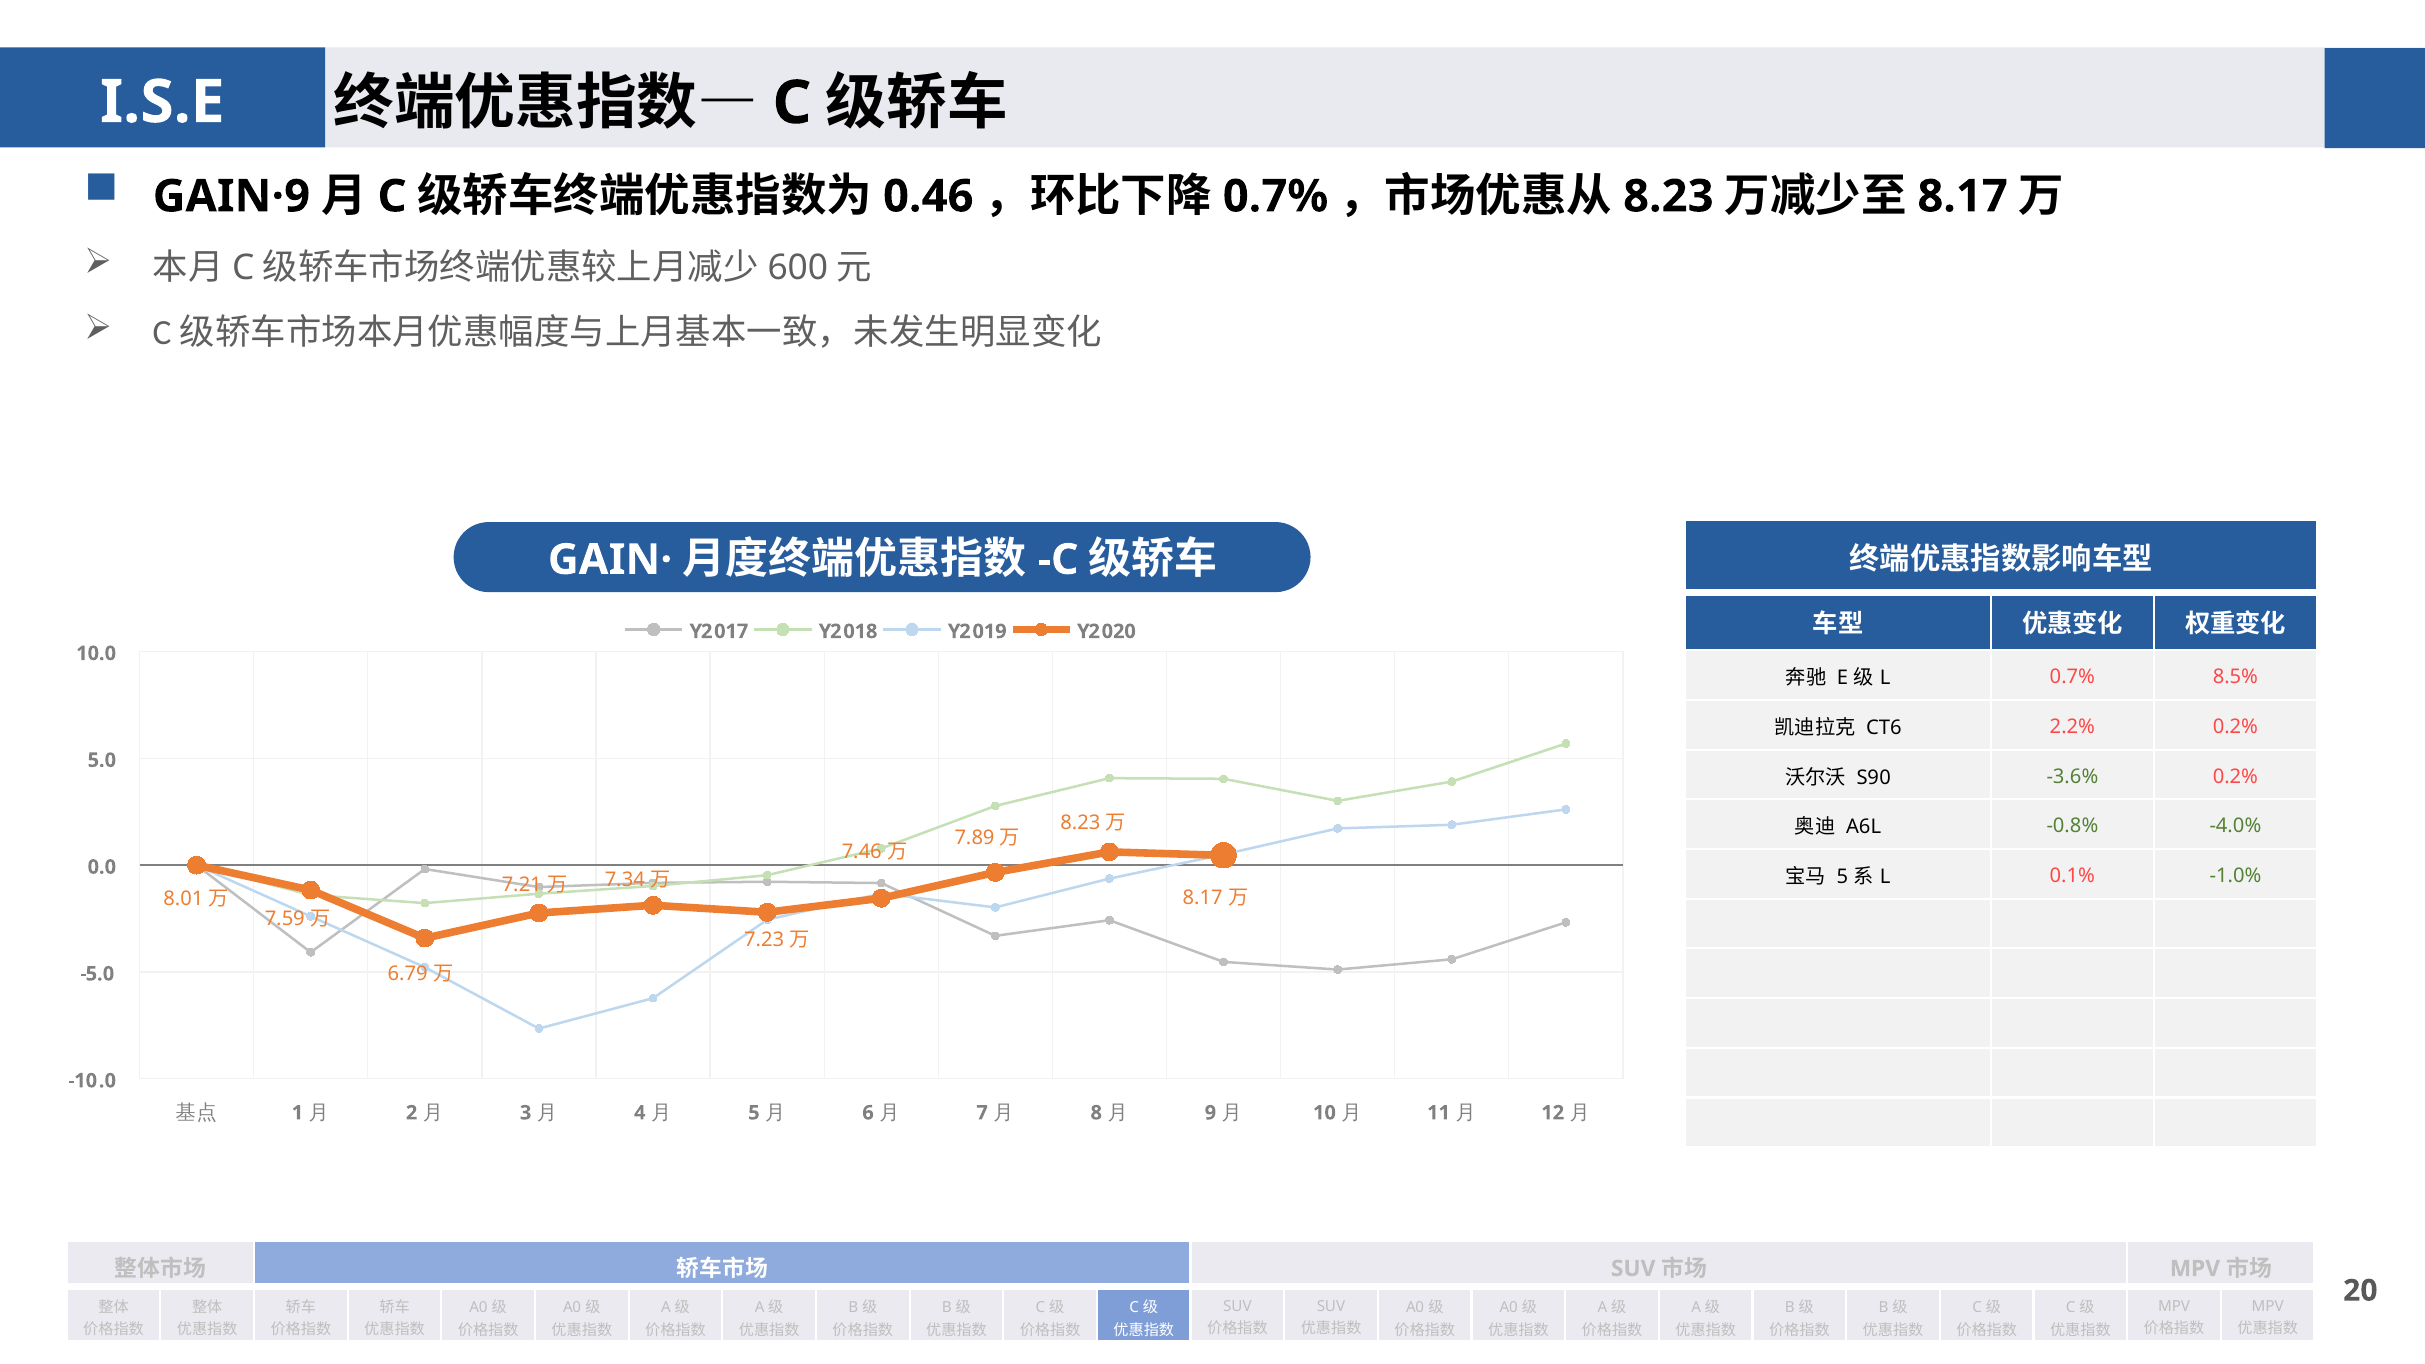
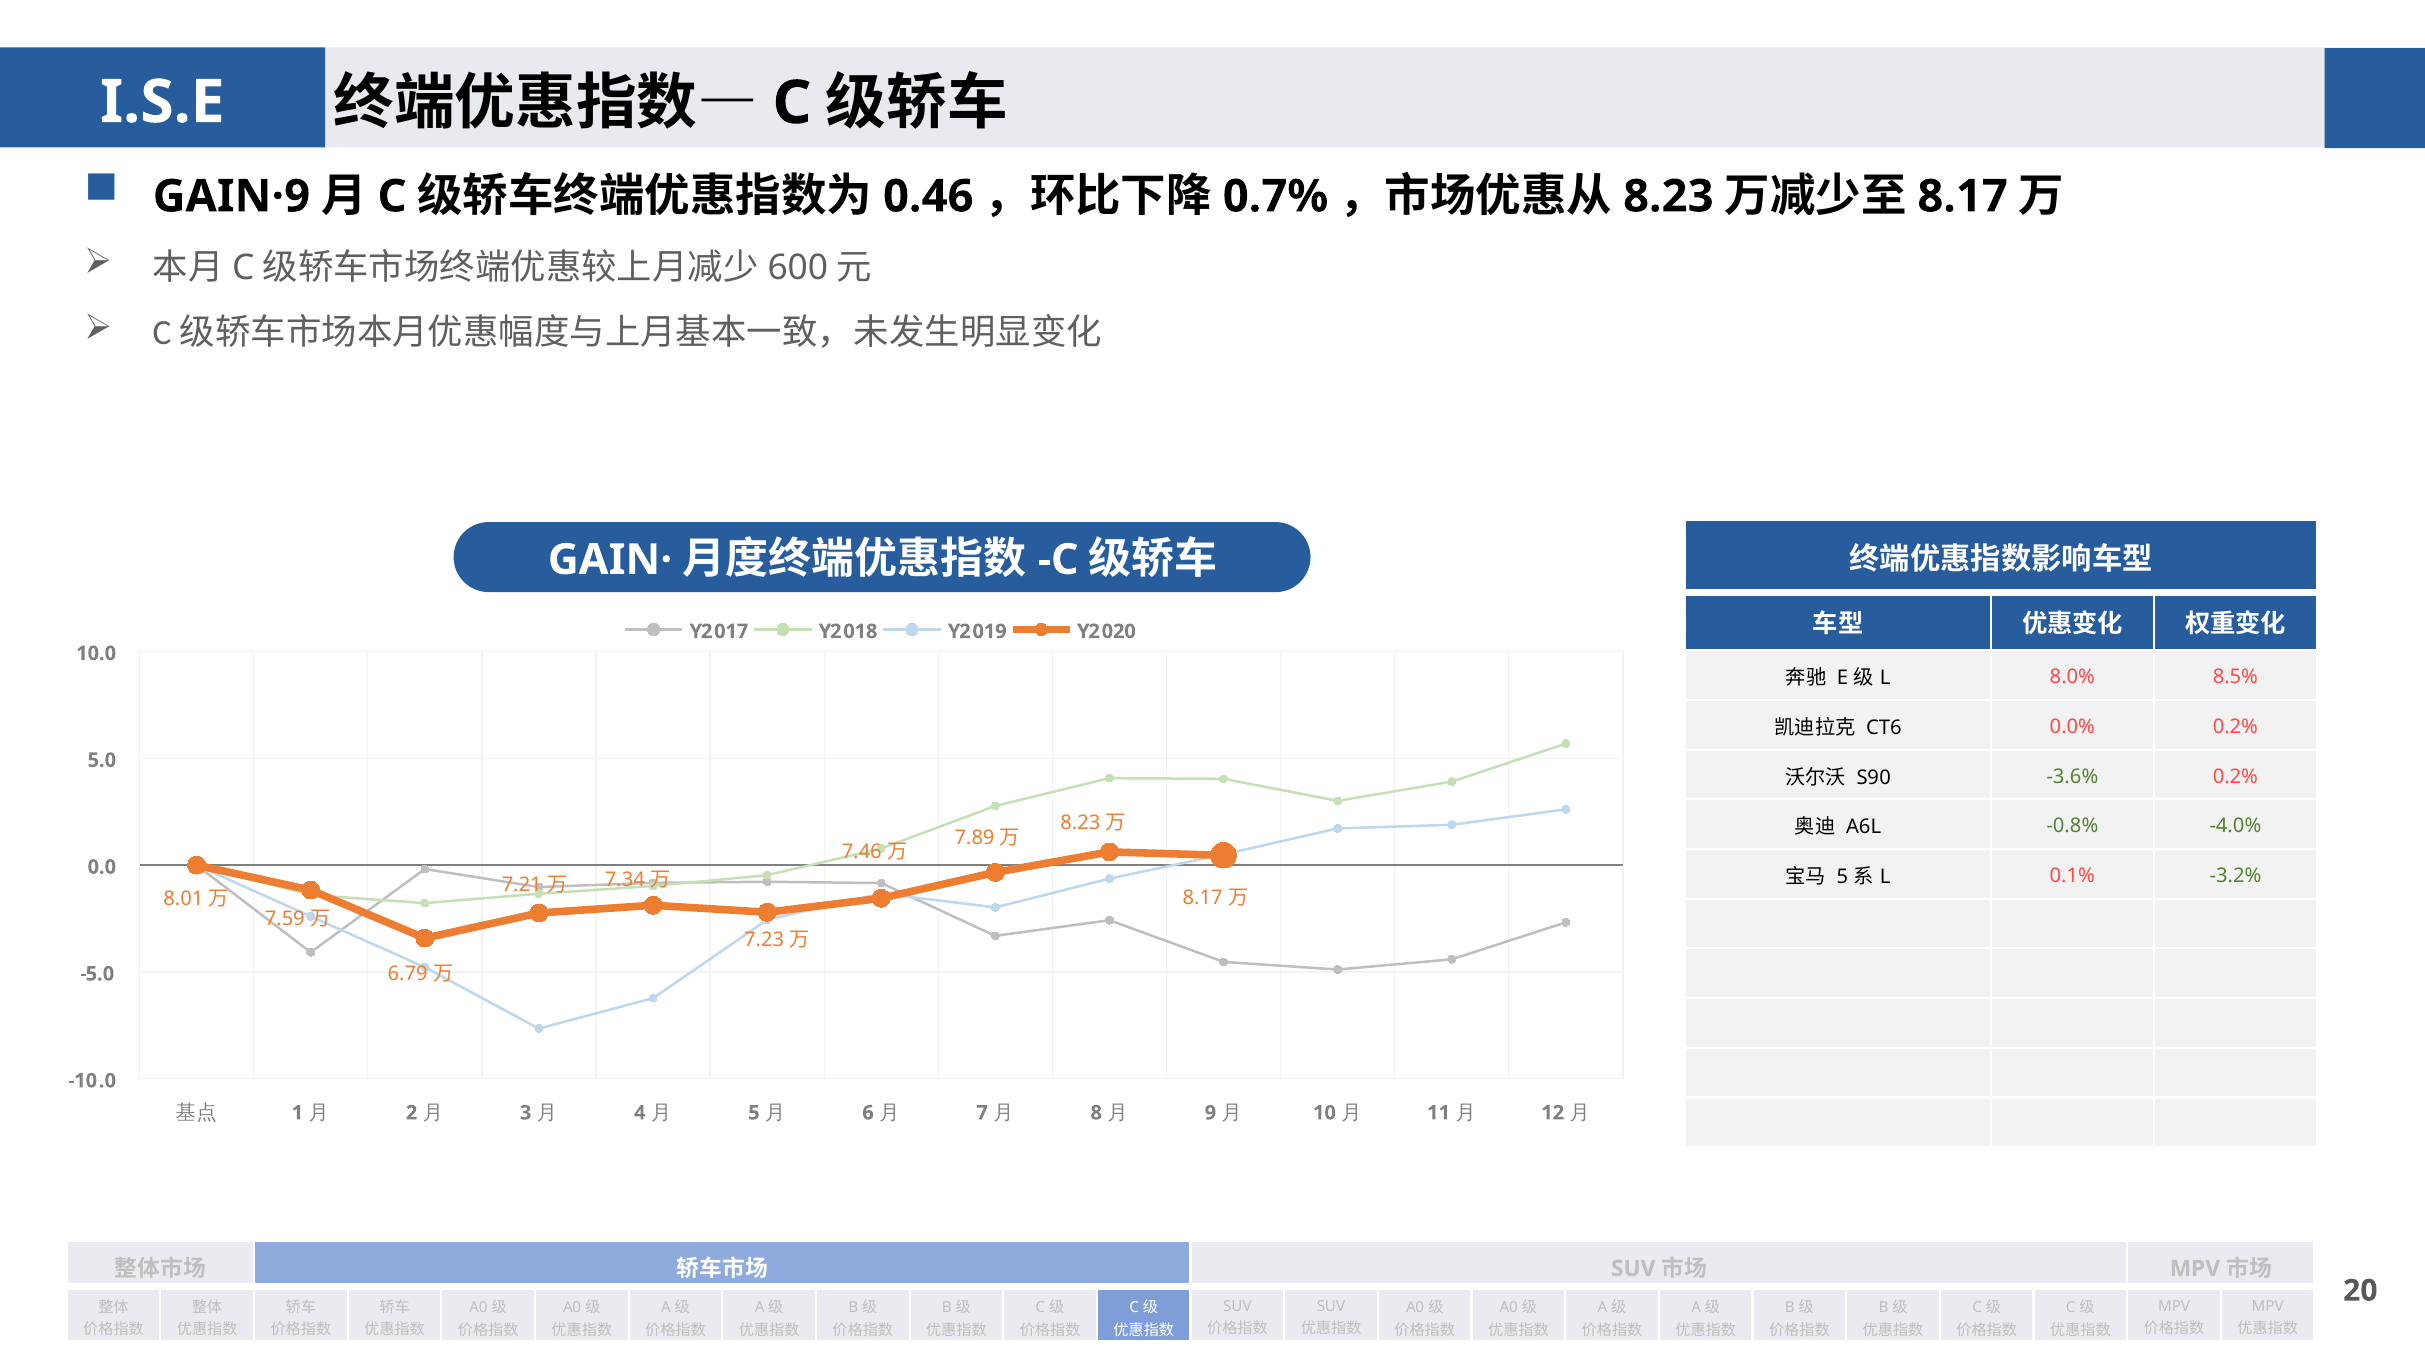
0.7% at (2072, 677): 0.7% -> 8.0%
2.2%: 2.2% -> 0.0%
-1.0%: -1.0% -> -3.2%
